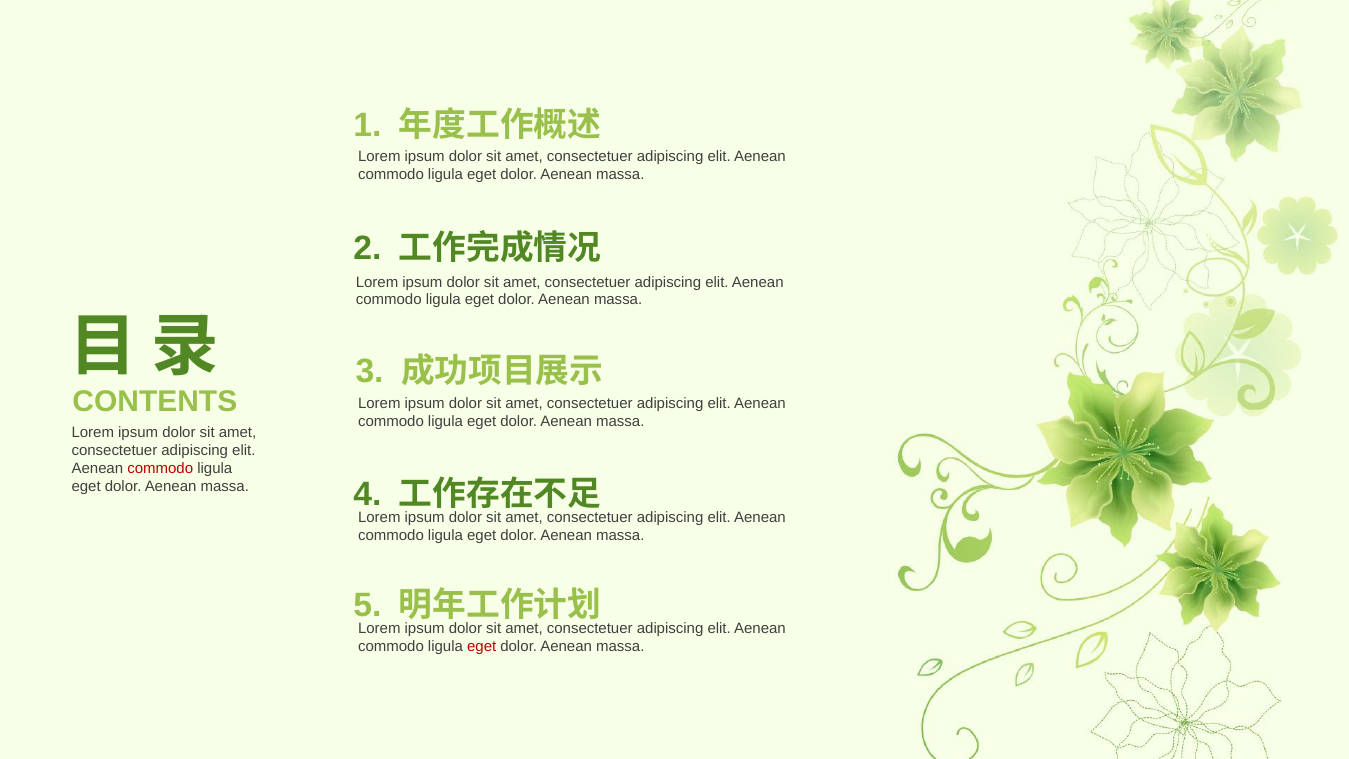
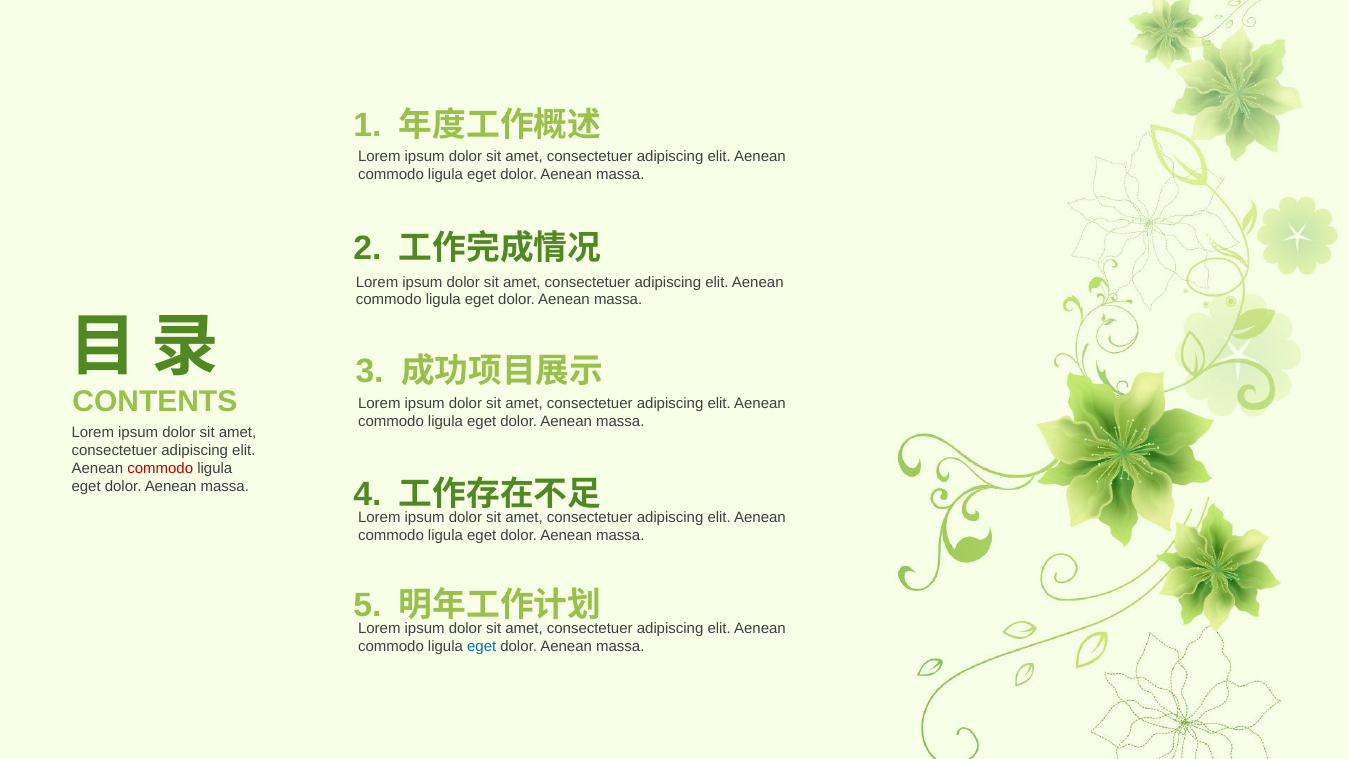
eget at (482, 647) colour: red -> blue
